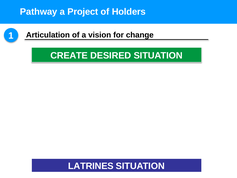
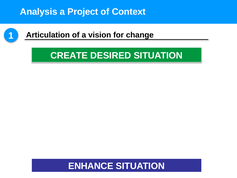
Pathway: Pathway -> Analysis
Holders: Holders -> Context
LATRINES: LATRINES -> ENHANCE
